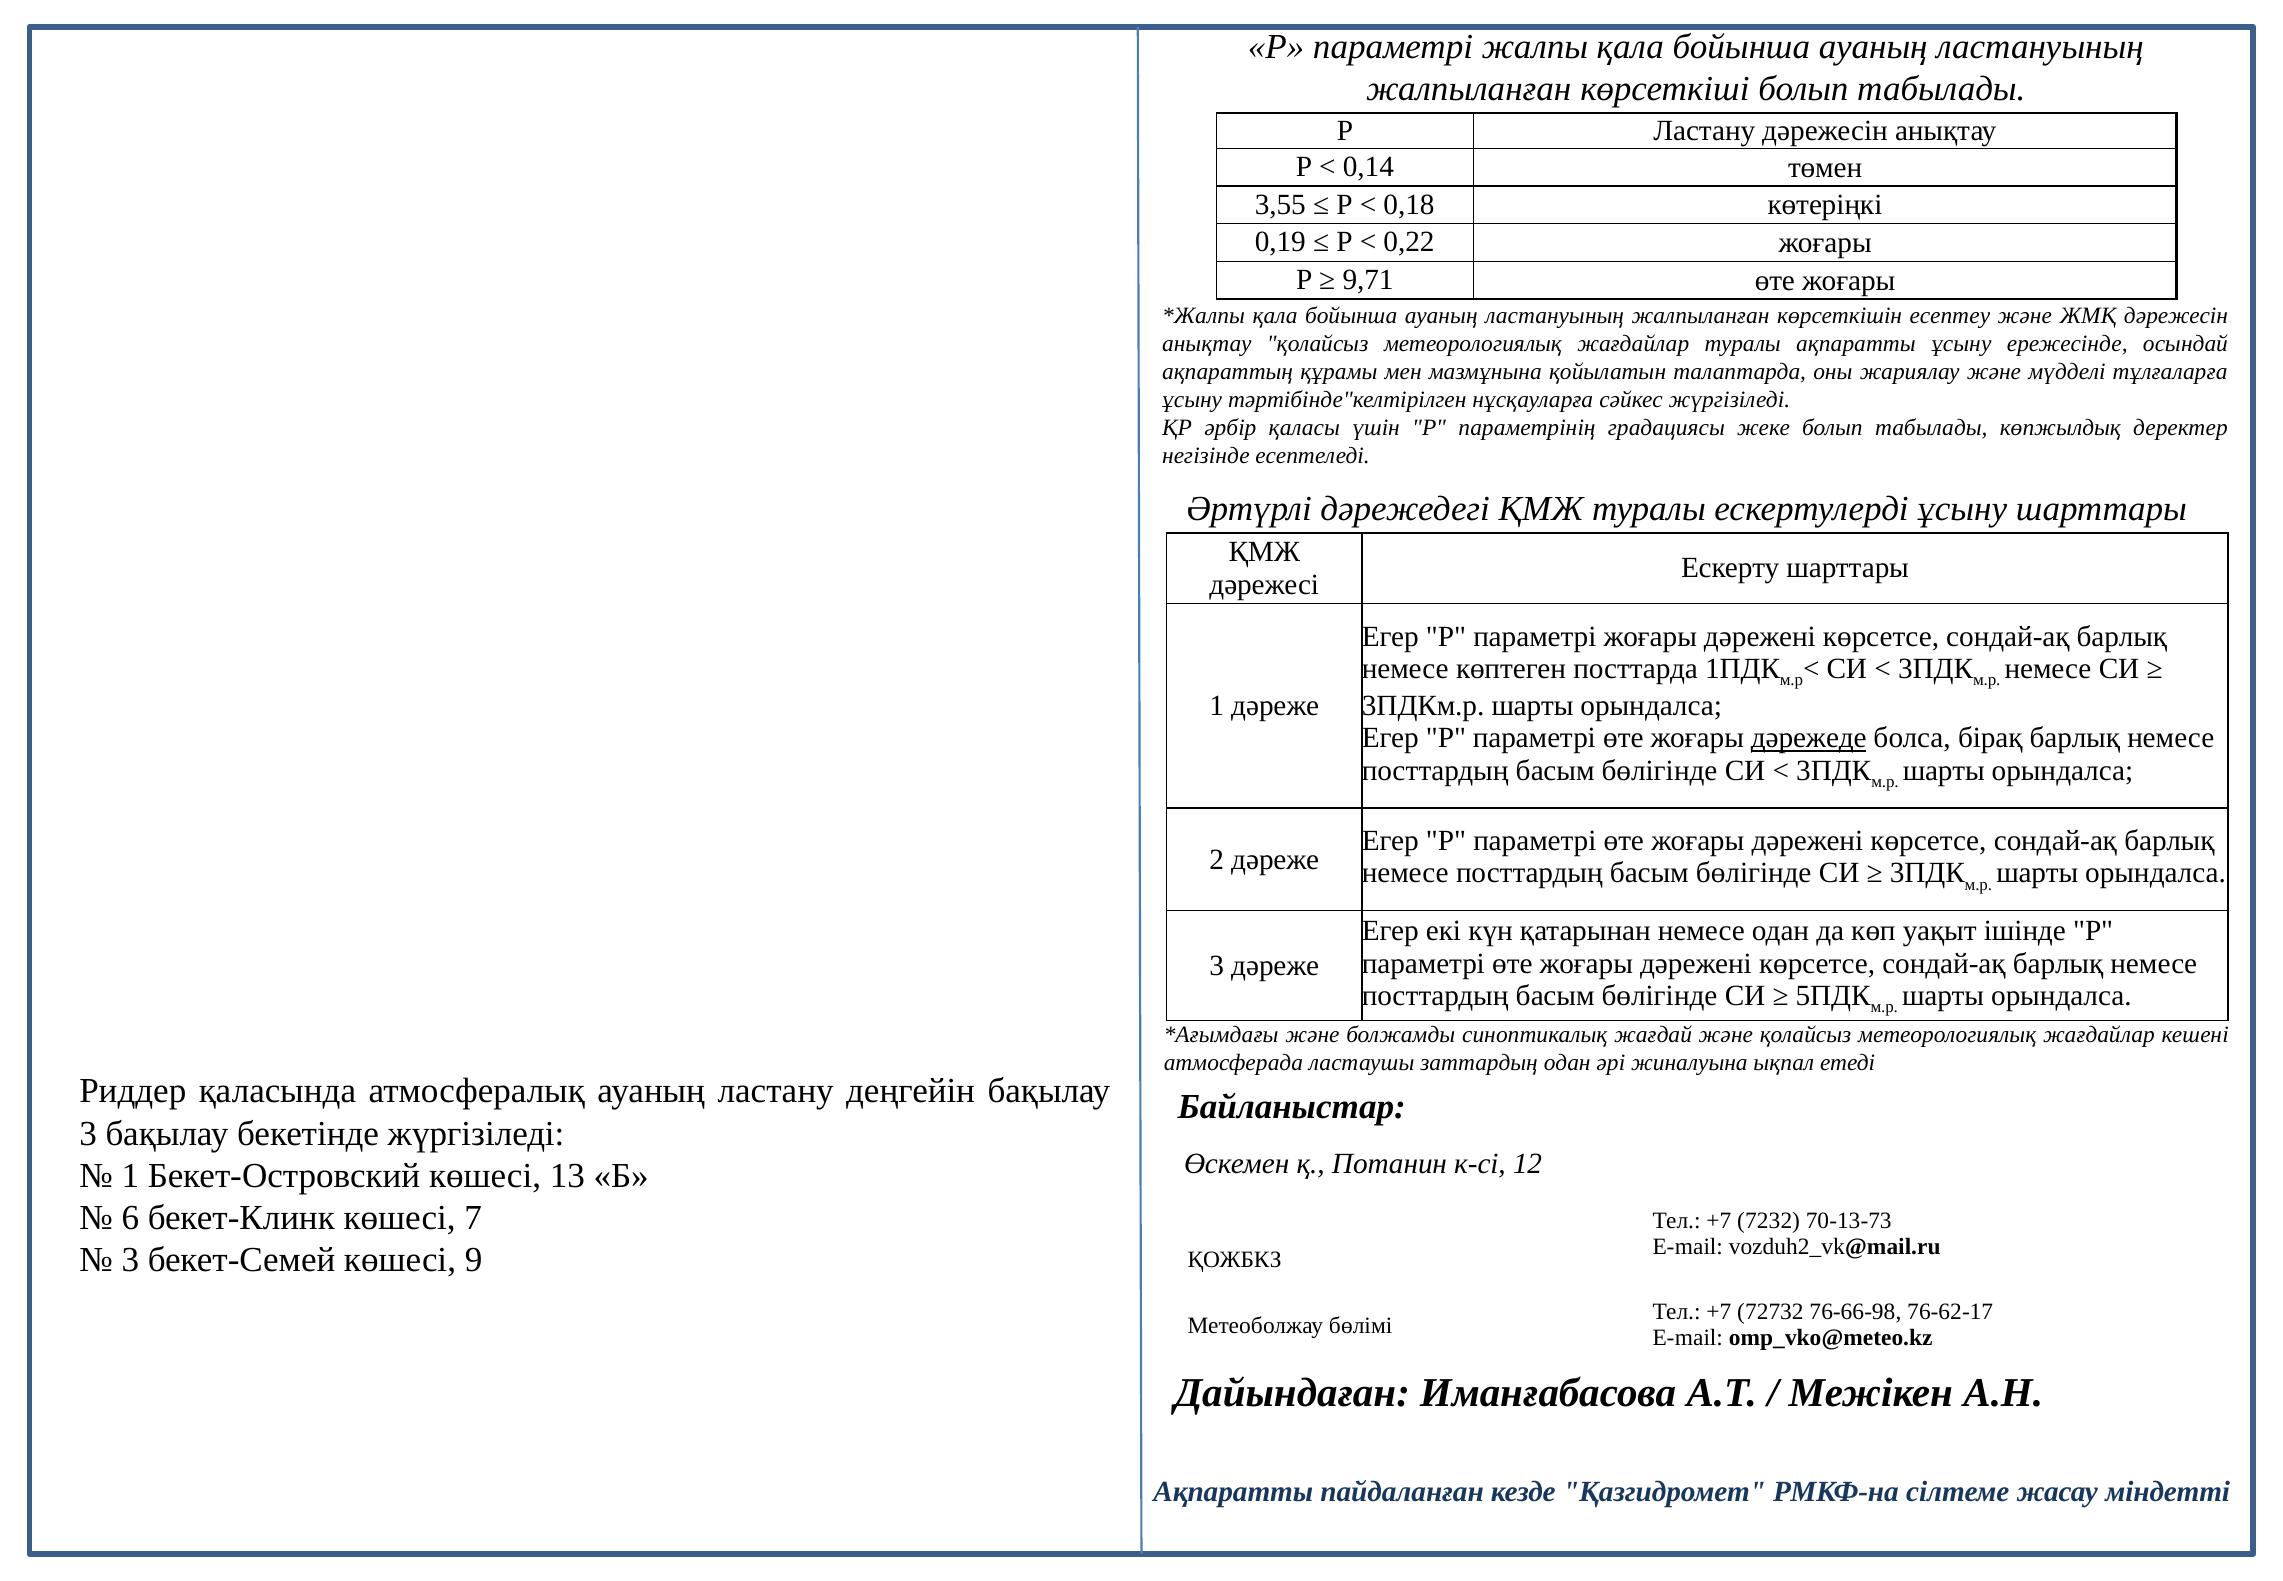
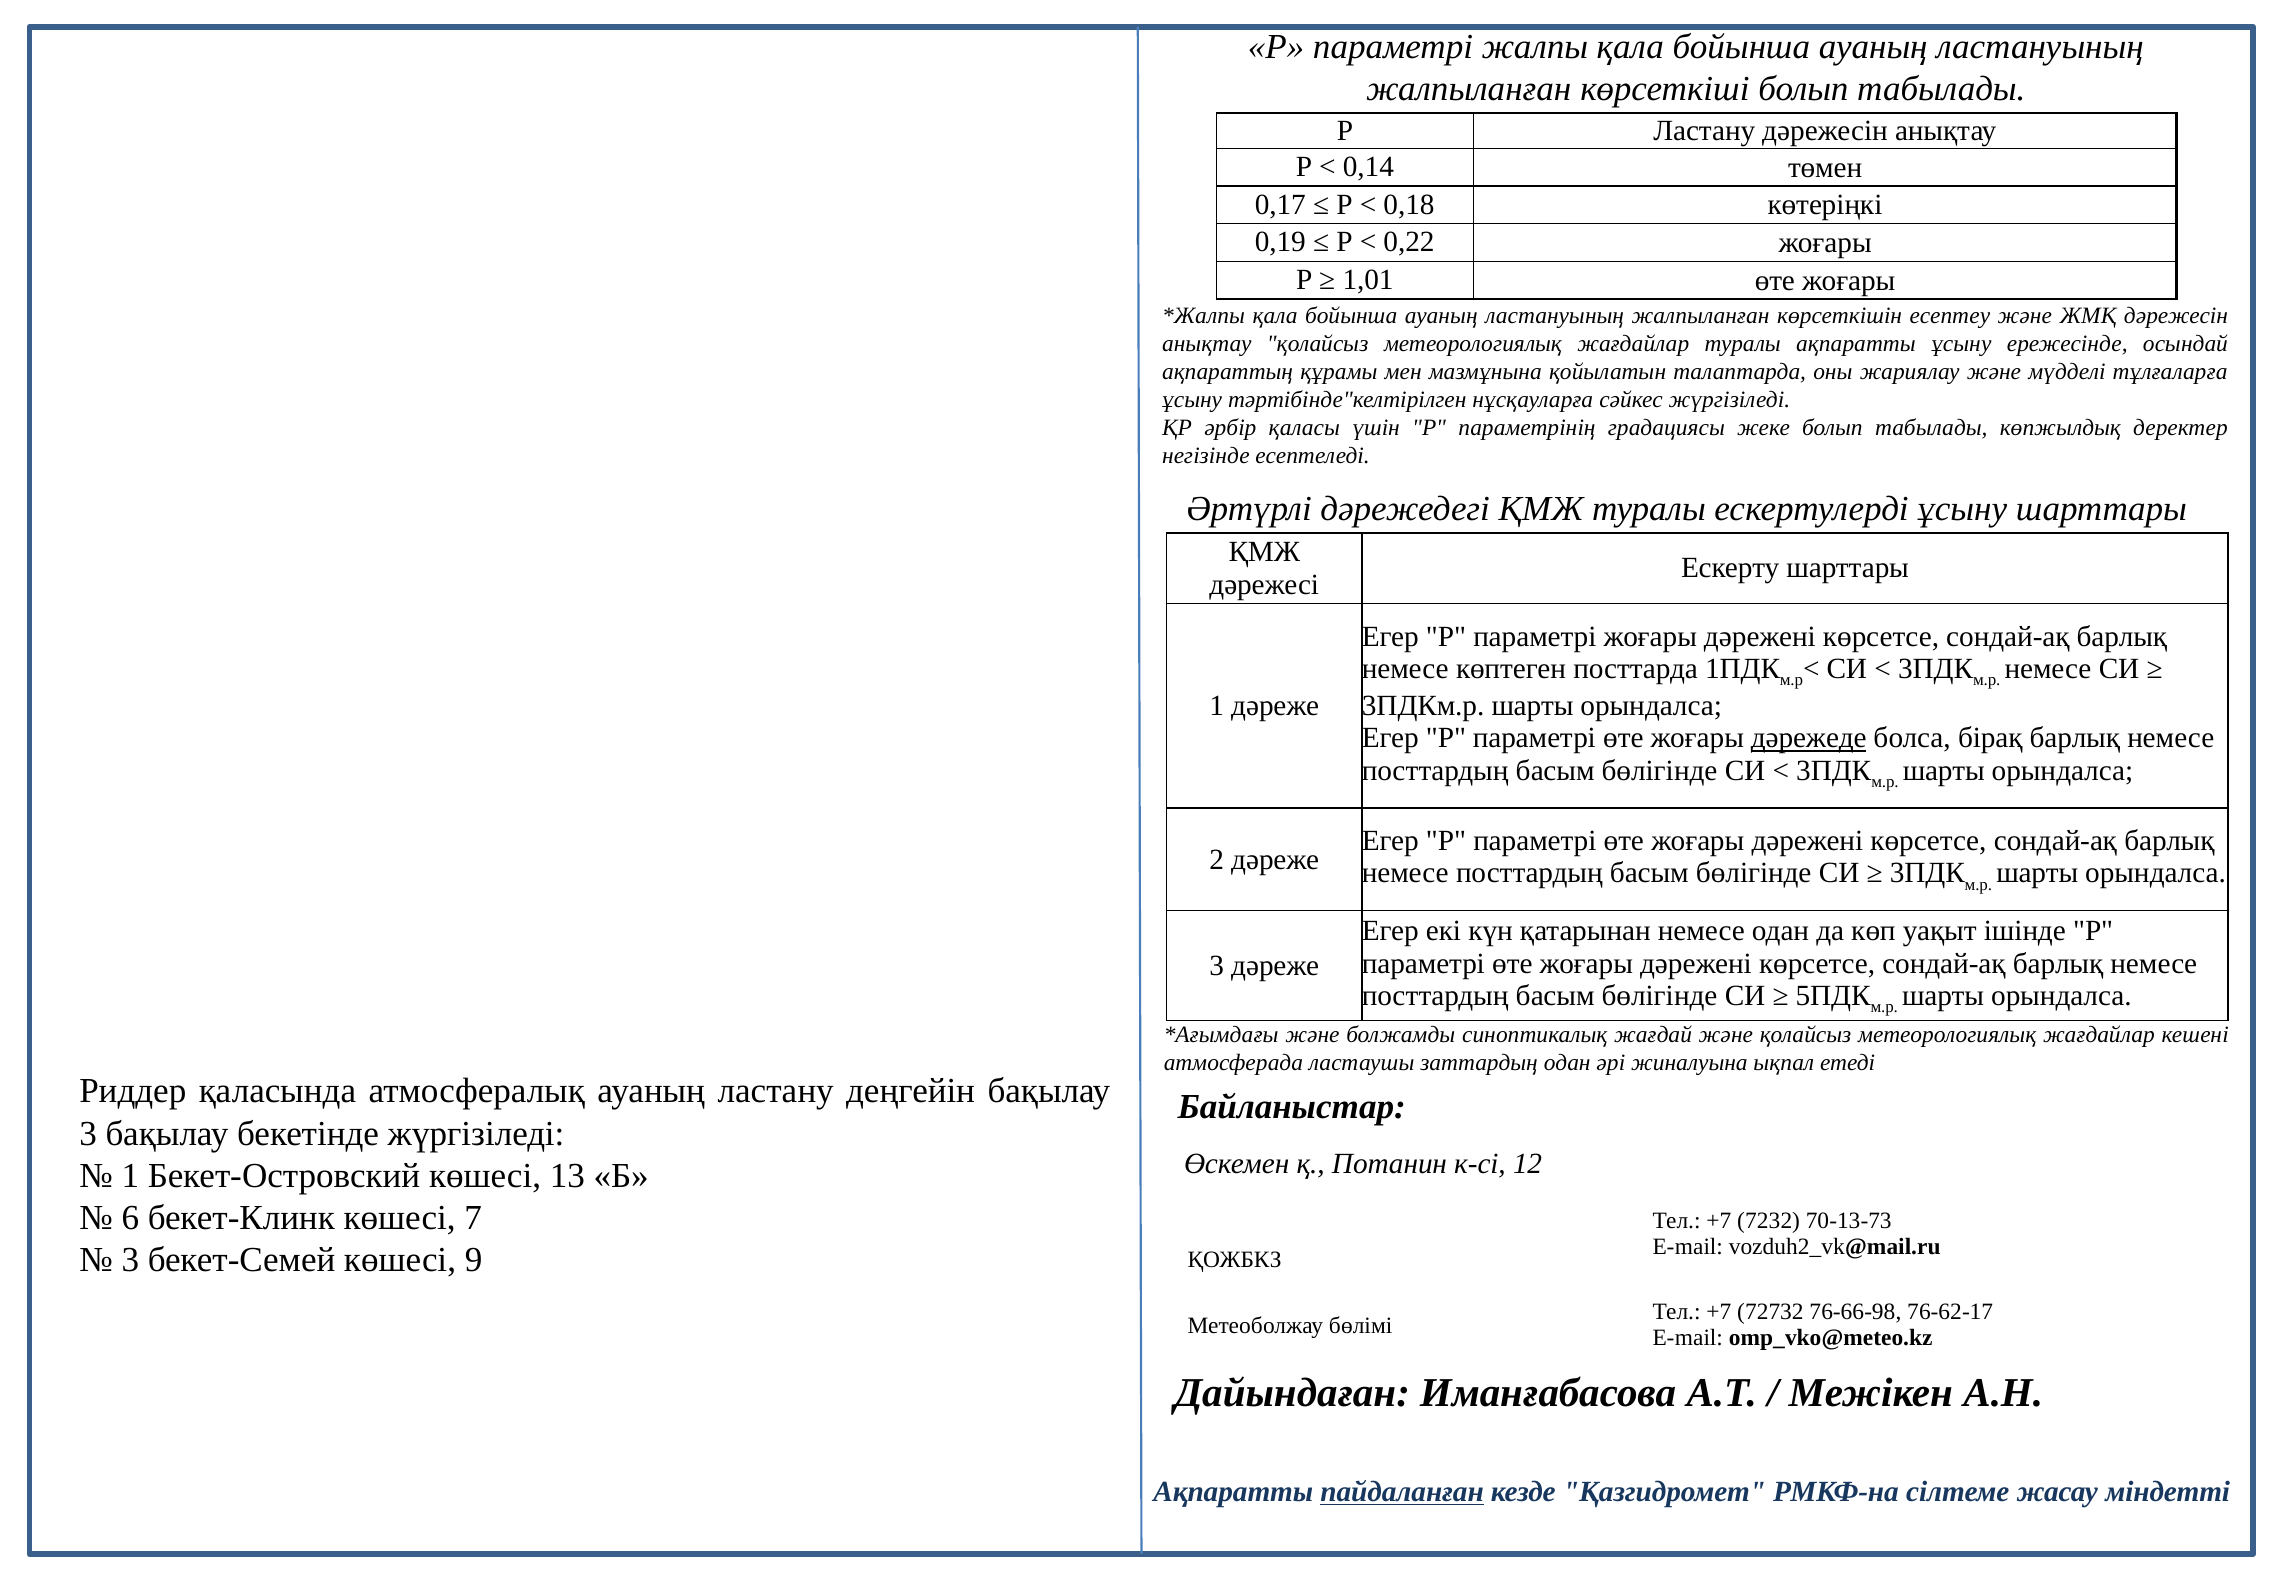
3,55: 3,55 -> 0,17
9,71: 9,71 -> 1,01
пайдаланған underline: none -> present
